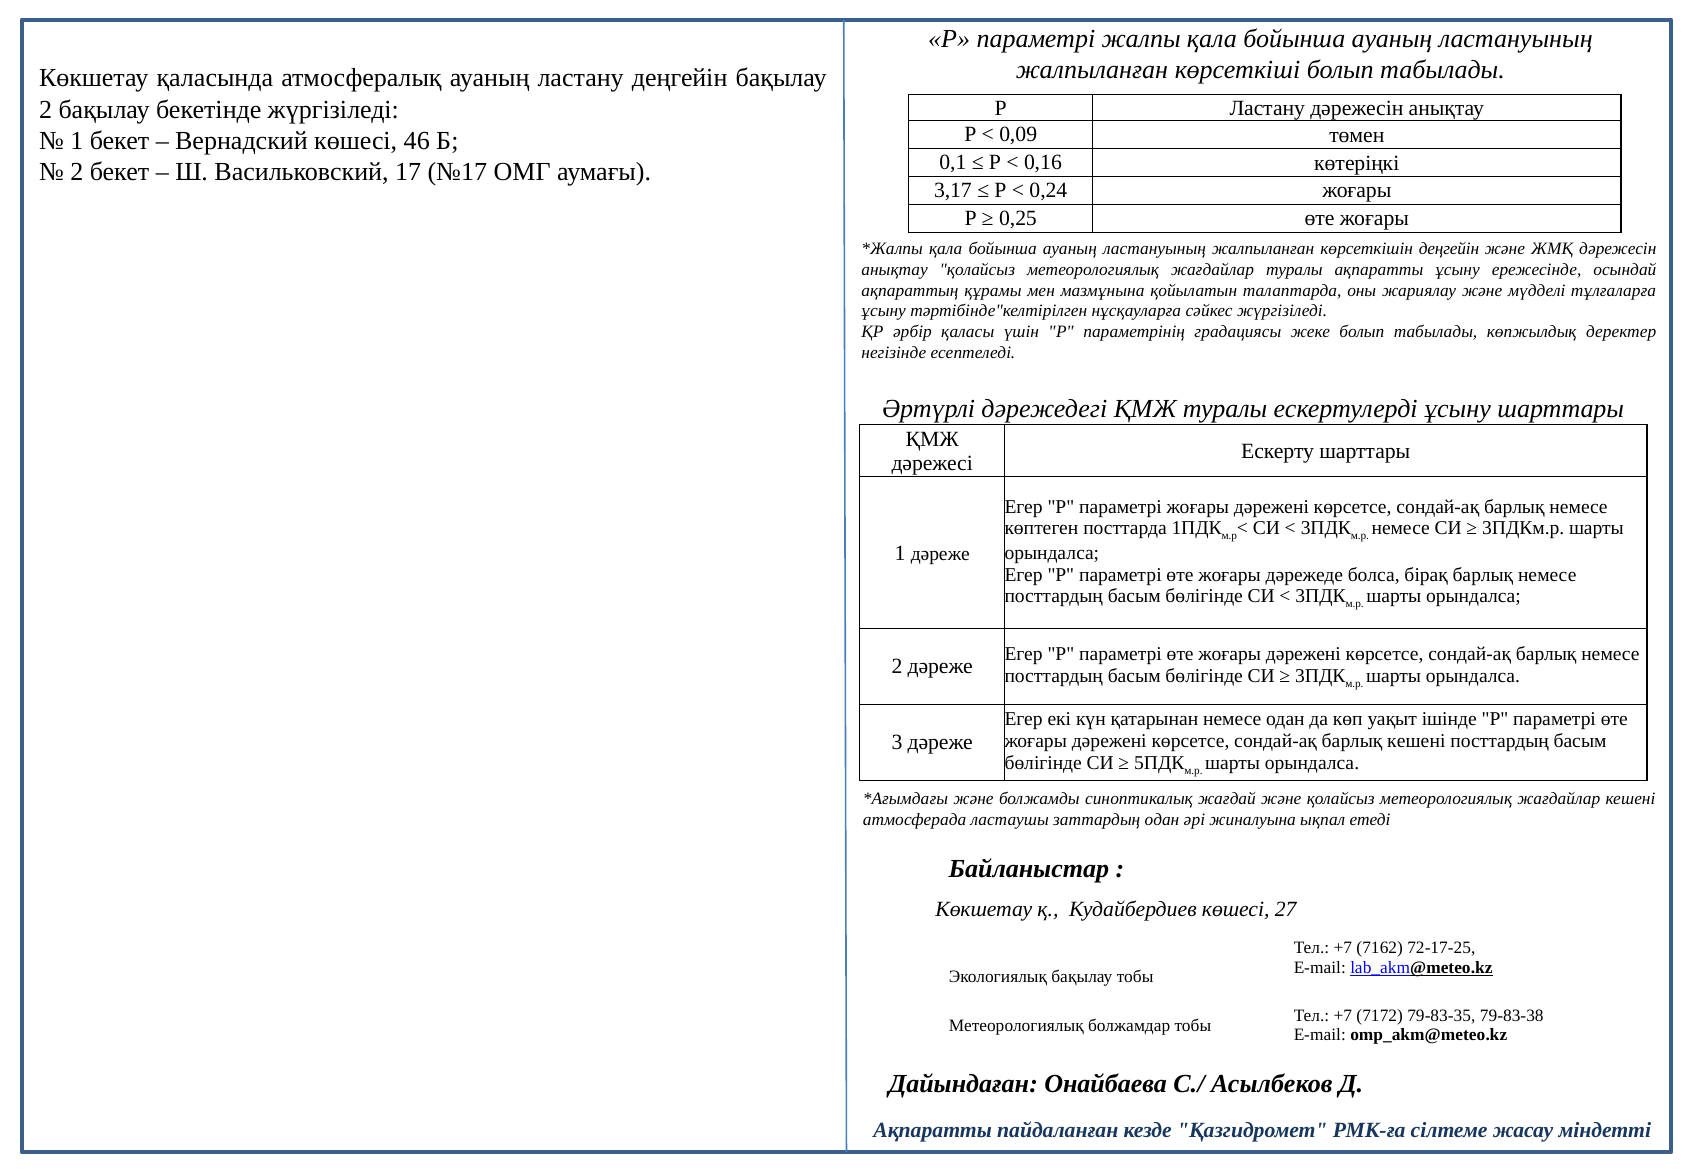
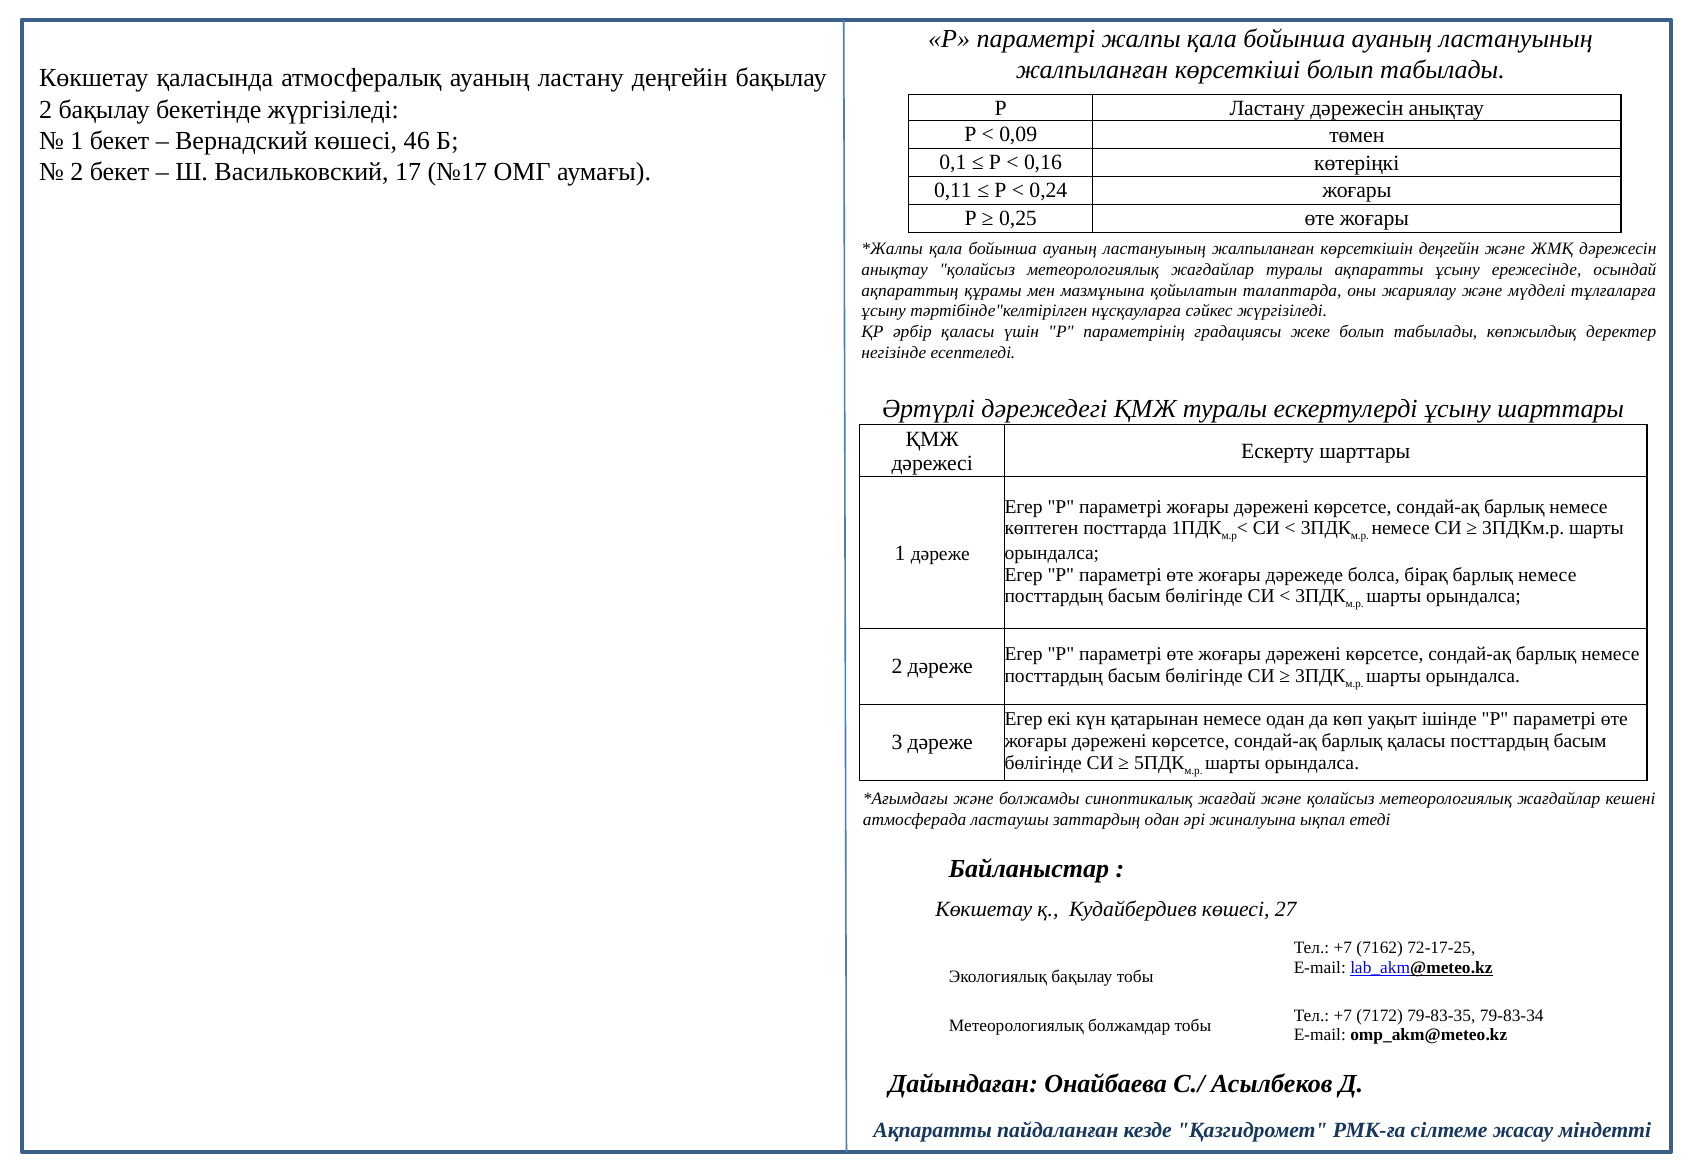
3,17: 3,17 -> 0,11
барлық кешені: кешені -> қаласы
79-83-38: 79-83-38 -> 79-83-34
